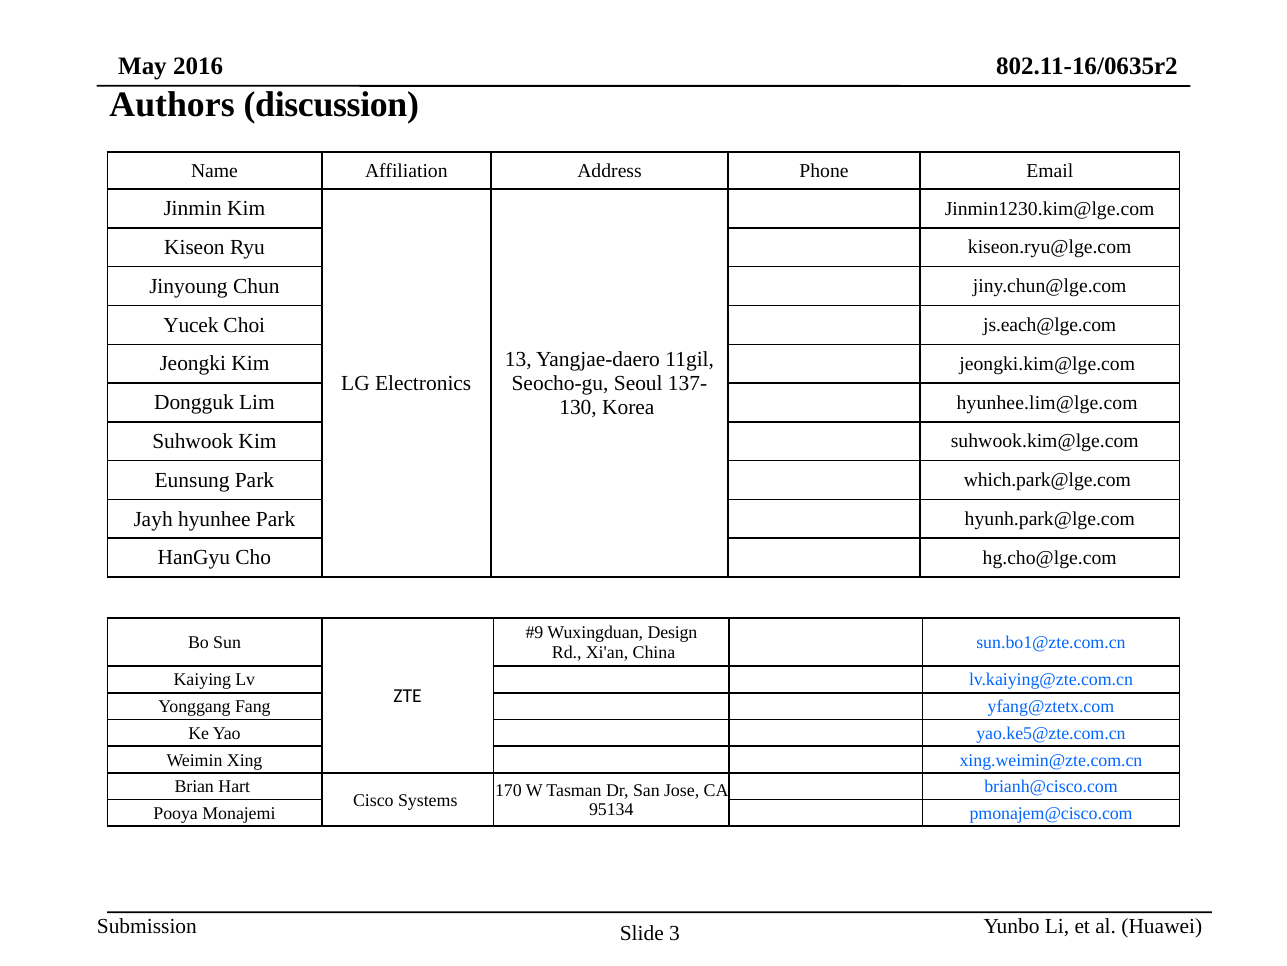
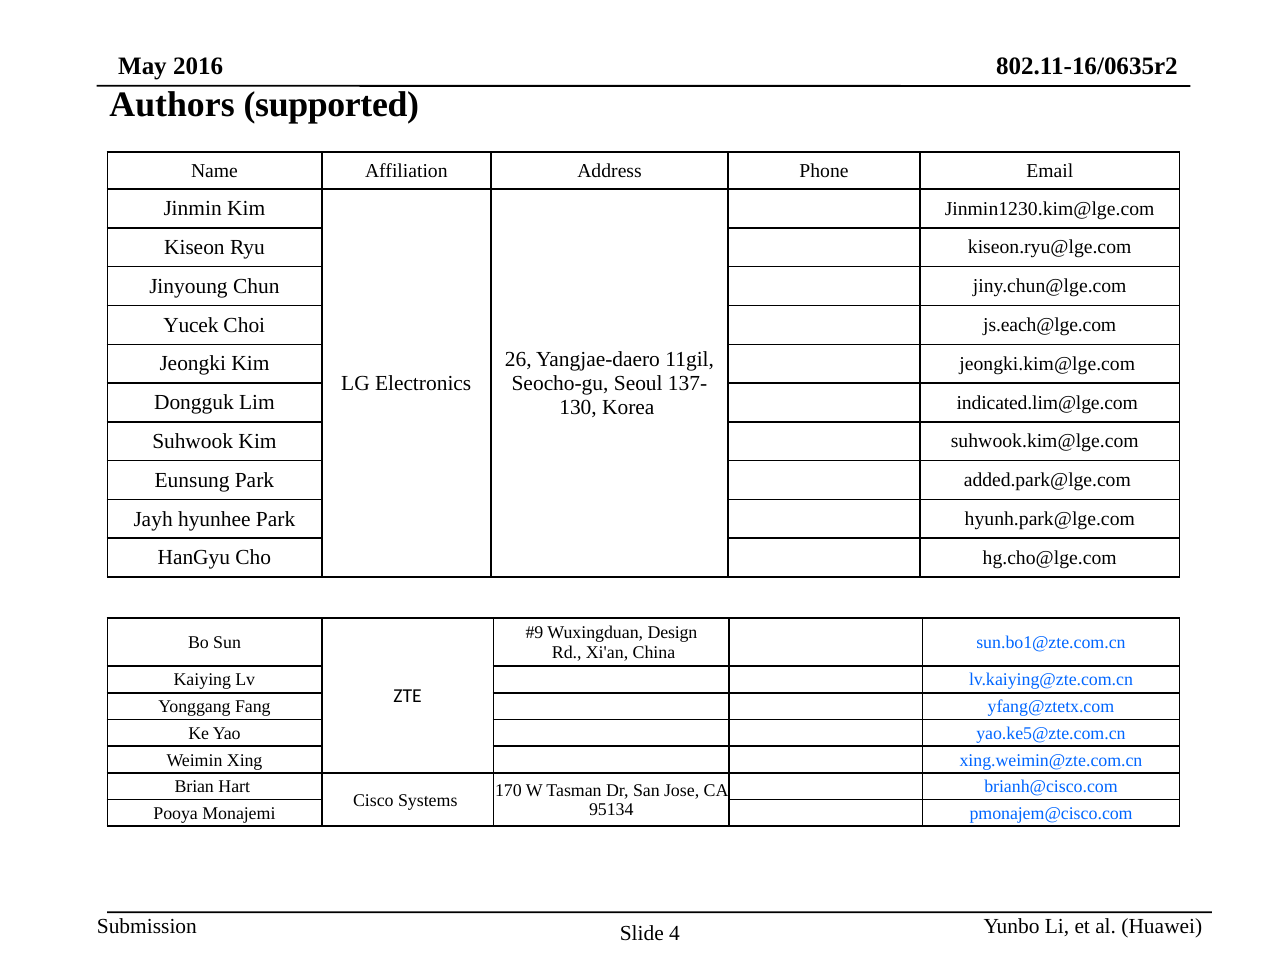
discussion: discussion -> supported
13: 13 -> 26
hyunhee.lim@lge.com: hyunhee.lim@lge.com -> indicated.lim@lge.com
which.park@lge.com: which.park@lge.com -> added.park@lge.com
3: 3 -> 4
